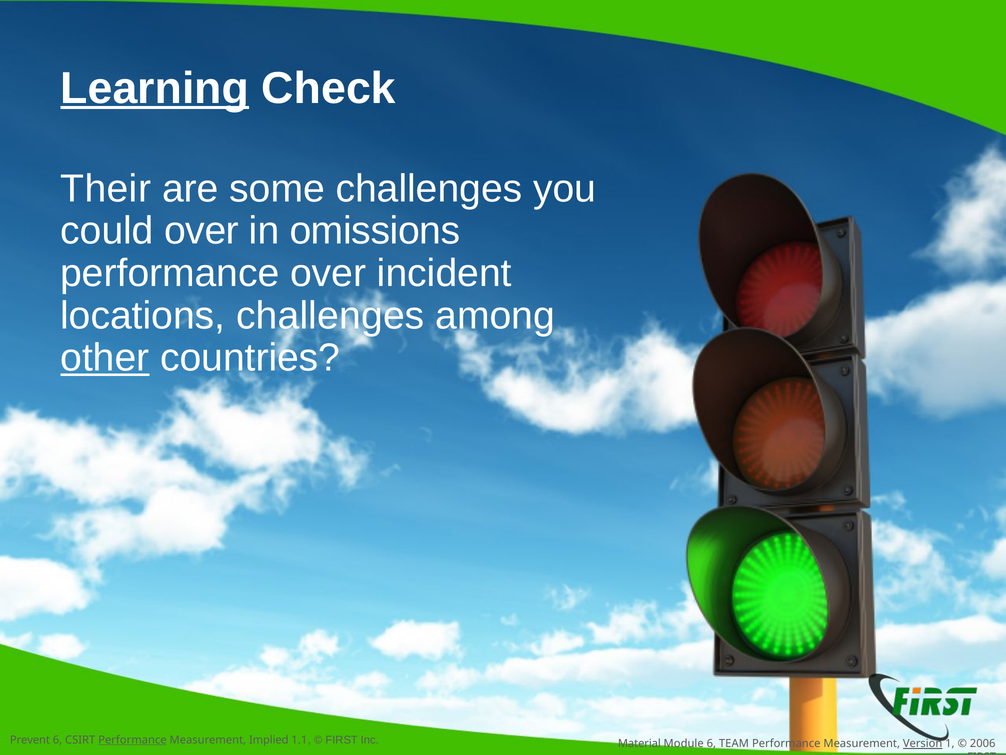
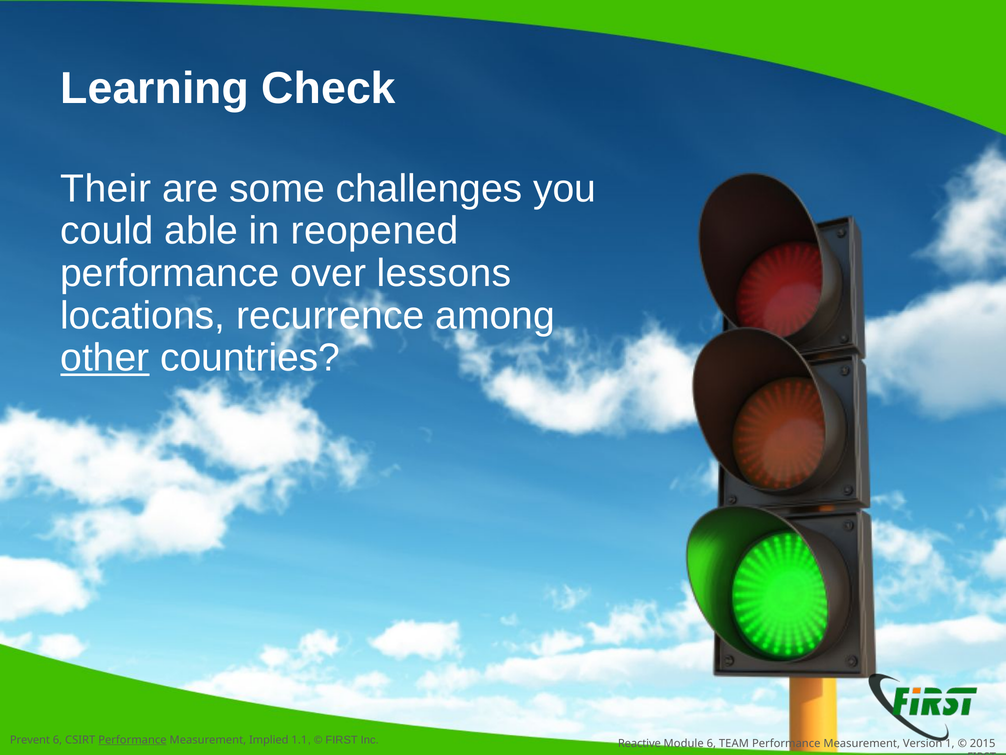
Learning underline: present -> none
could over: over -> able
omissions: omissions -> reopened
incident: incident -> lessons
locations challenges: challenges -> recurrence
Material: Material -> Reactive
Version underline: present -> none
2006: 2006 -> 2015
